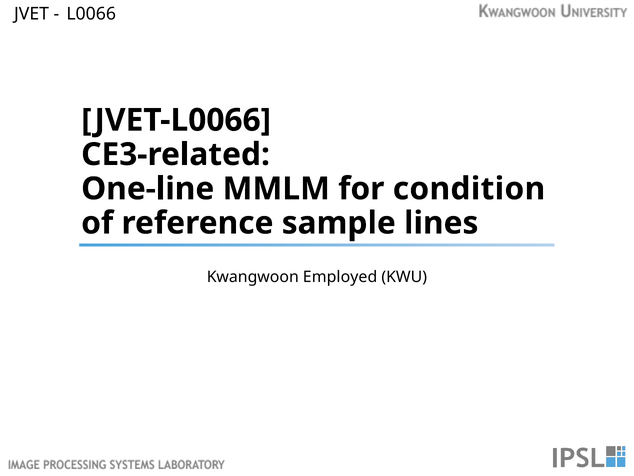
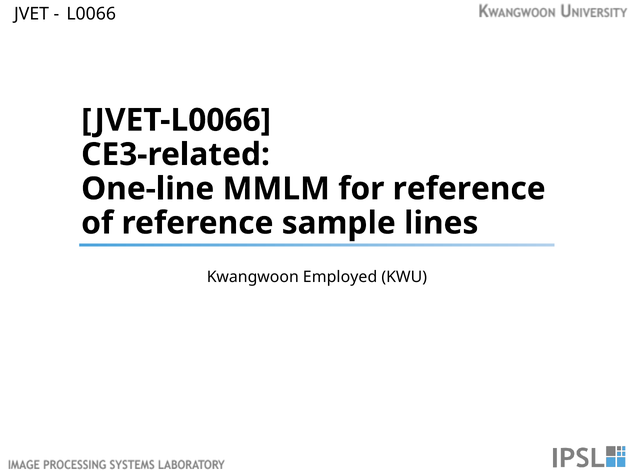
for condition: condition -> reference
